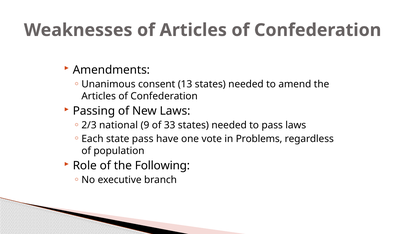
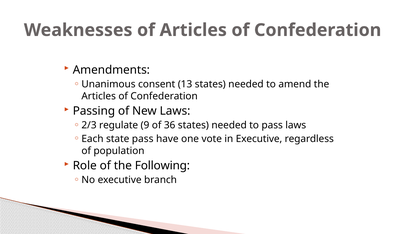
national: national -> regulate
33: 33 -> 36
in Problems: Problems -> Executive
